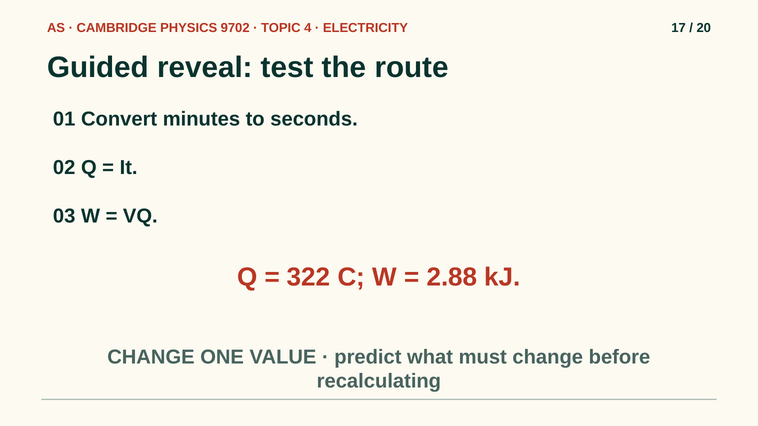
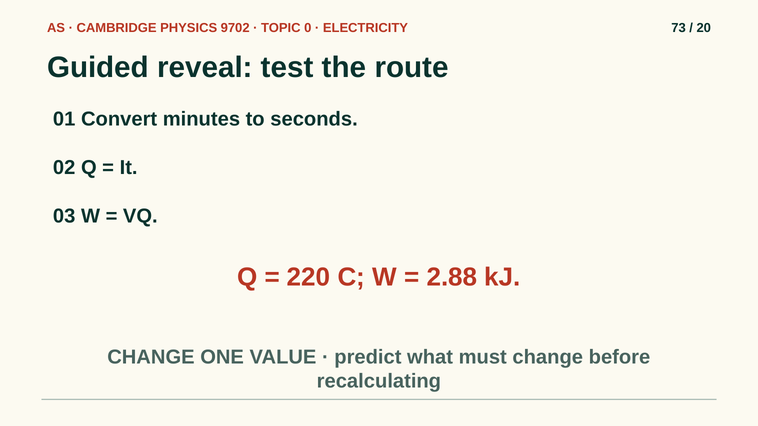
4: 4 -> 0
17: 17 -> 73
322: 322 -> 220
